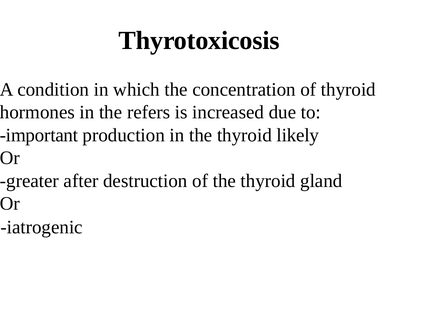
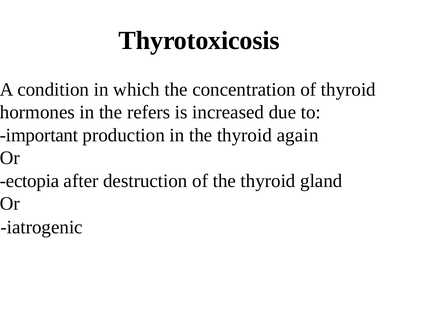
likely: likely -> again
greater: greater -> ectopia
